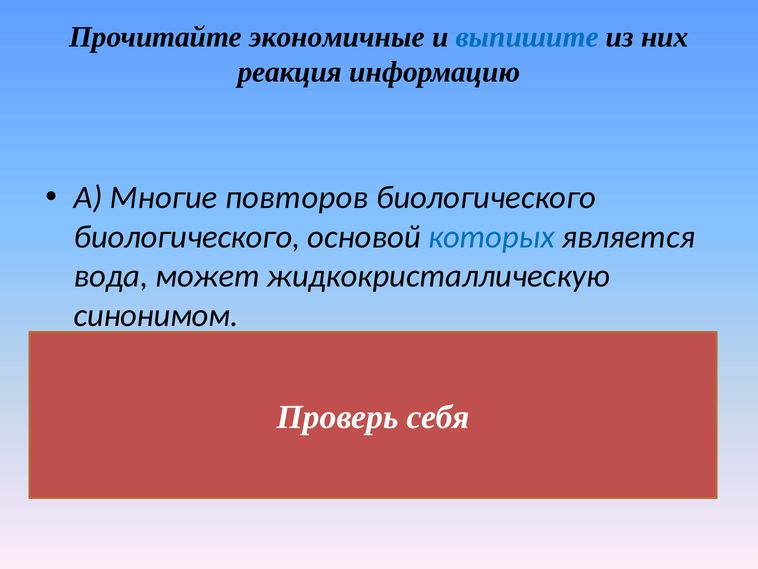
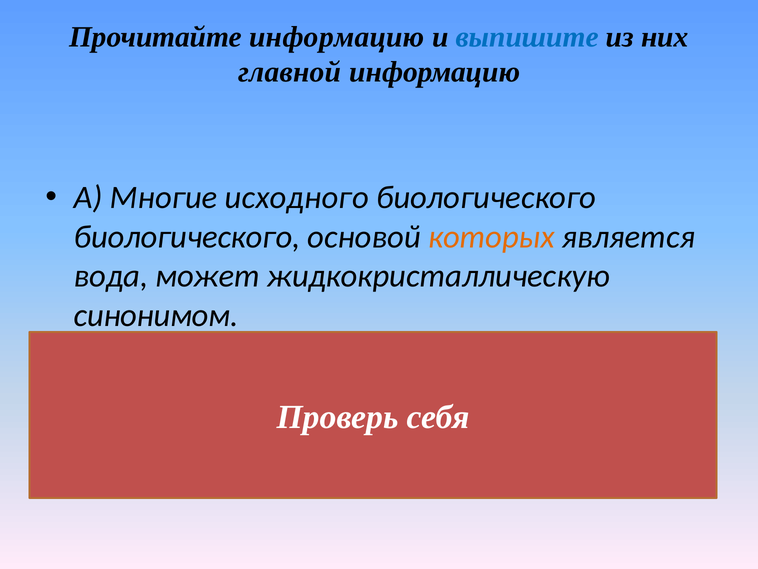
Прочитайте экономичные: экономичные -> информацию
реакция: реакция -> главной
повторов: повторов -> исходного
которых at (491, 237) colour: blue -> orange
